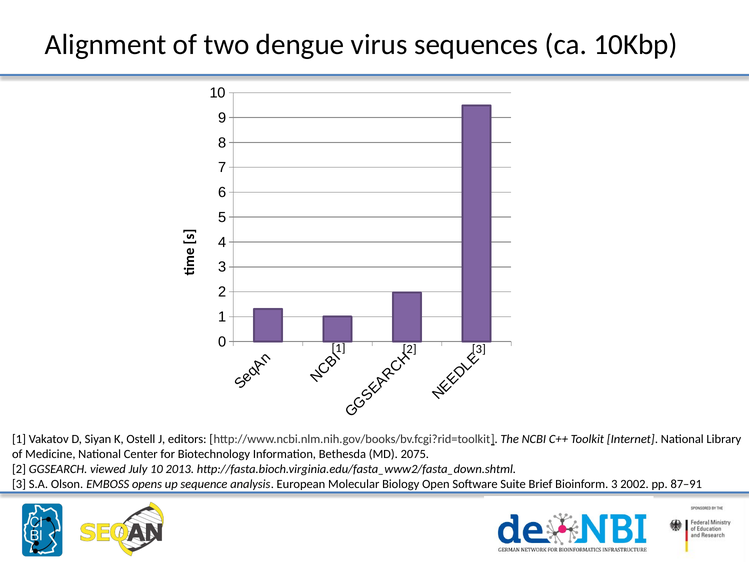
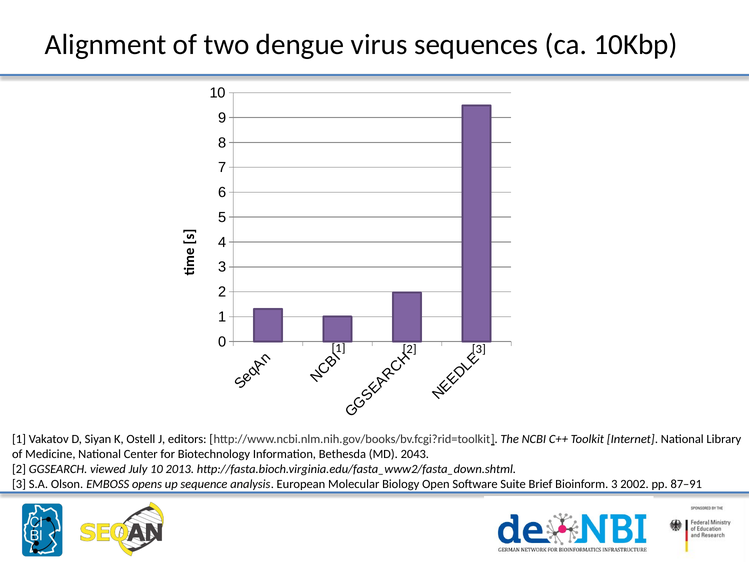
2075: 2075 -> 2043
